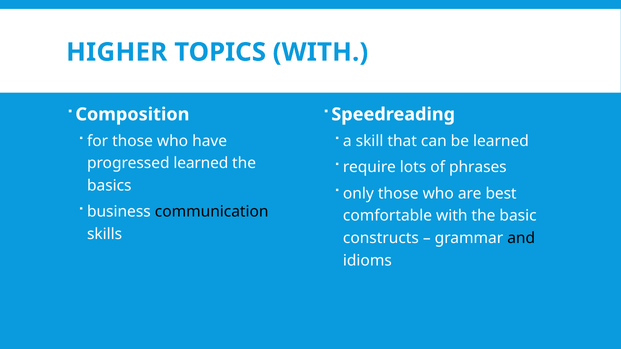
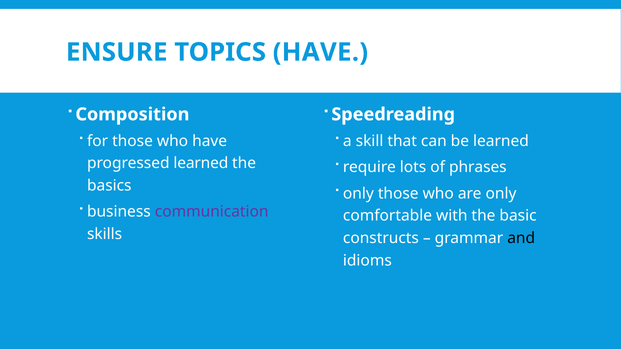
HIGHER: HIGHER -> ENSURE
TOPICS WITH: WITH -> HAVE
are best: best -> only
communication colour: black -> purple
